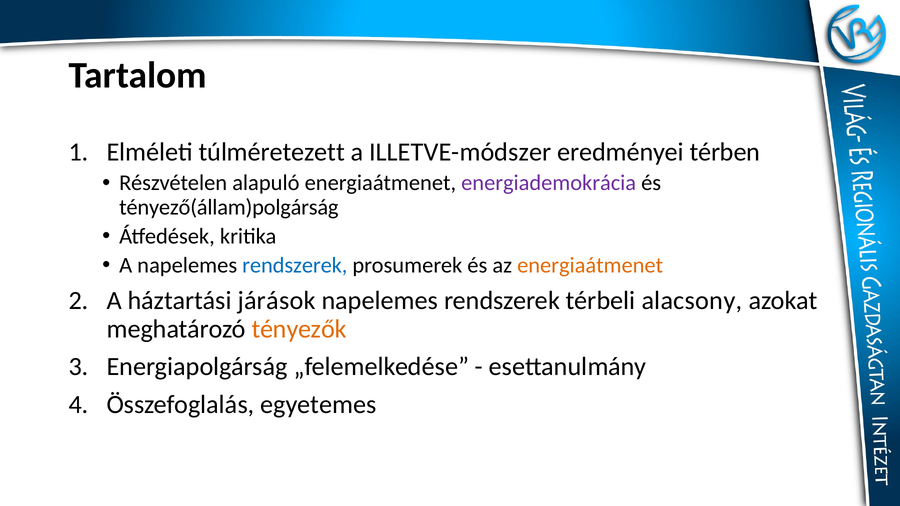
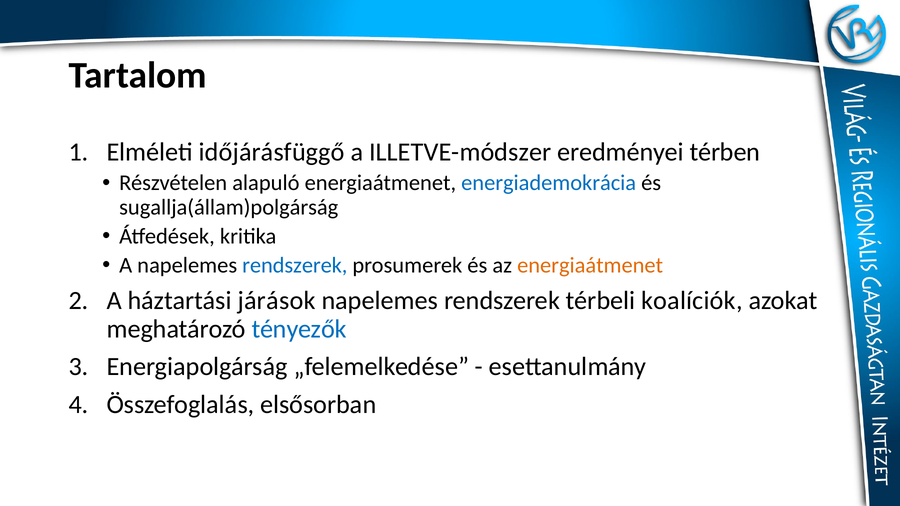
túlméretezett: túlméretezett -> időjárásfüggő
energiademokrácia colour: purple -> blue
tényező(állam)polgárság: tényező(állam)polgárság -> sugallja(állam)polgárság
alacsony: alacsony -> koalíciók
tényezők colour: orange -> blue
egyetemes: egyetemes -> elsősorban
